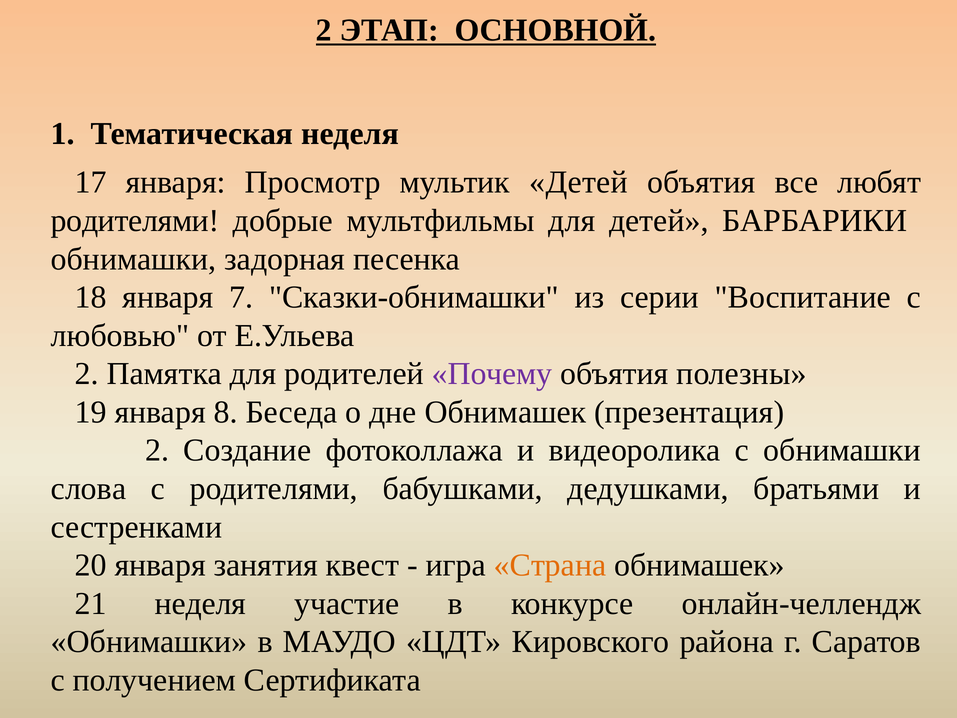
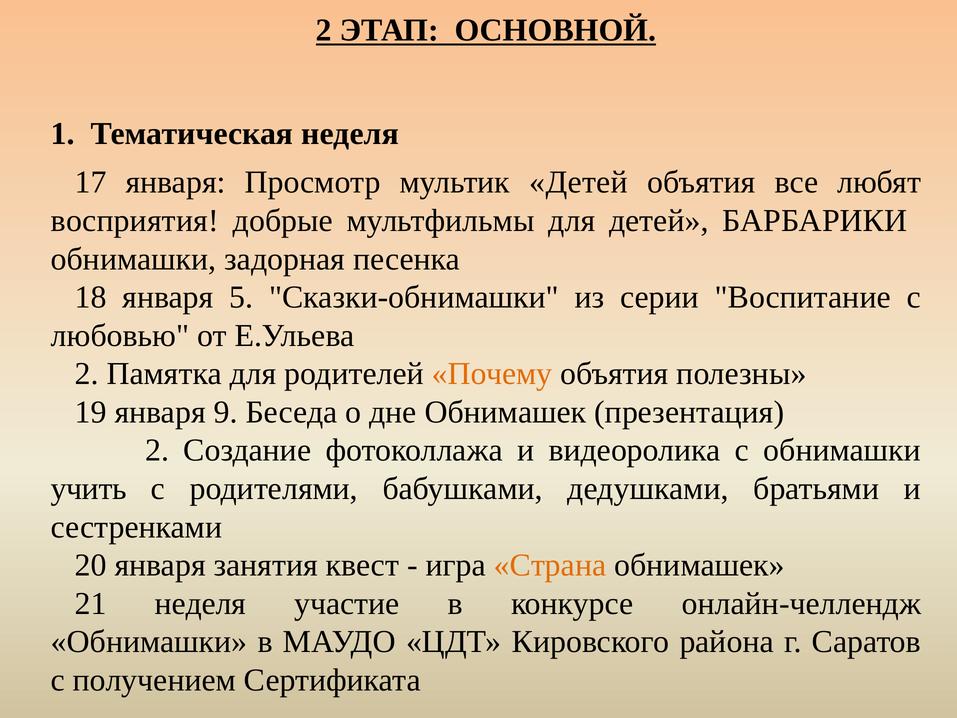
родителями at (135, 221): родителями -> восприятия
7: 7 -> 5
Почему colour: purple -> orange
8: 8 -> 9
слова: слова -> учить
